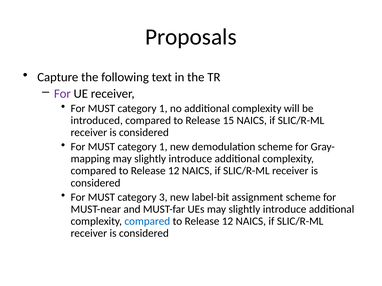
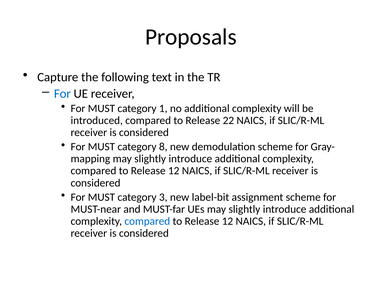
For at (62, 94) colour: purple -> blue
15: 15 -> 22
1 at (163, 147): 1 -> 8
